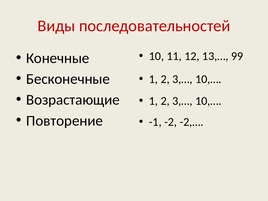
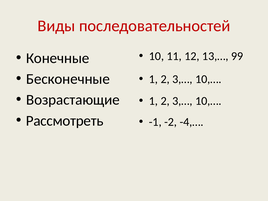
Повторение: Повторение -> Рассмотреть
-2,…: -2,… -> -4,…
